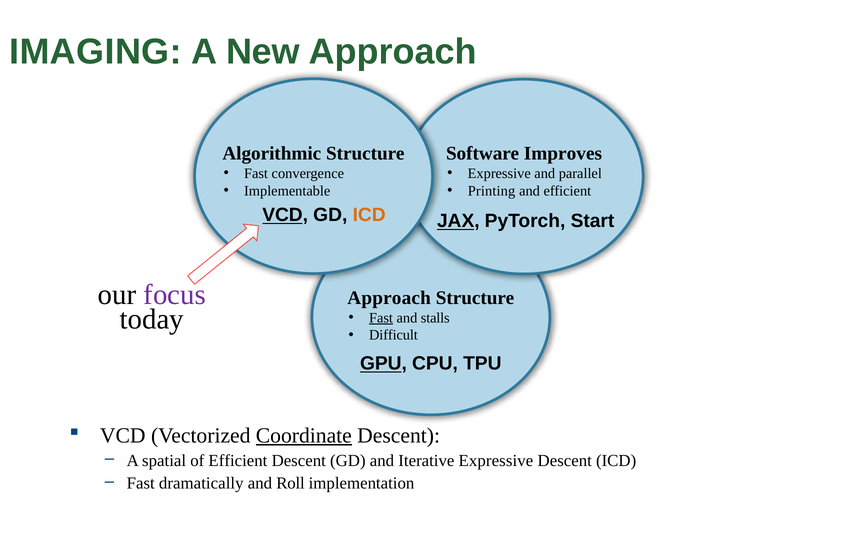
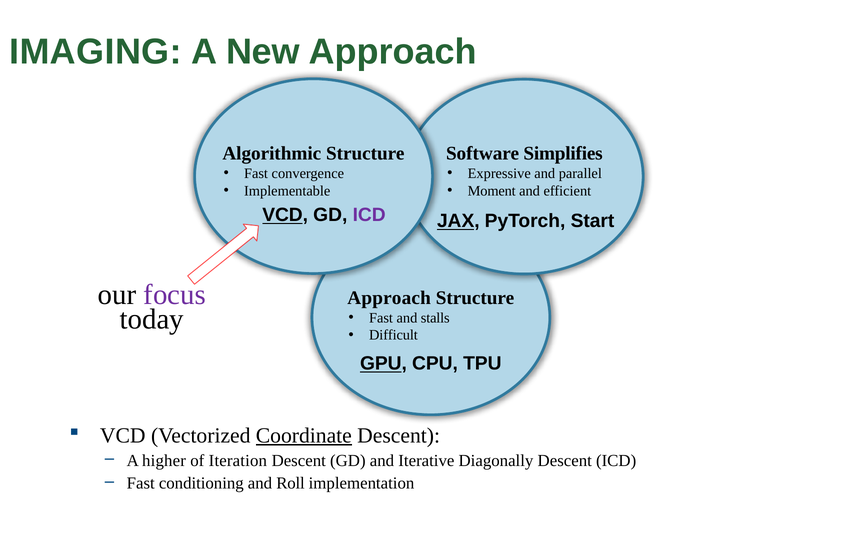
Improves: Improves -> Simplifies
Printing: Printing -> Moment
ICD at (369, 215) colour: orange -> purple
Fast at (381, 318) underline: present -> none
spatial: spatial -> higher
of Efficient: Efficient -> Iteration
Iterative Expressive: Expressive -> Diagonally
dramatically: dramatically -> conditioning
